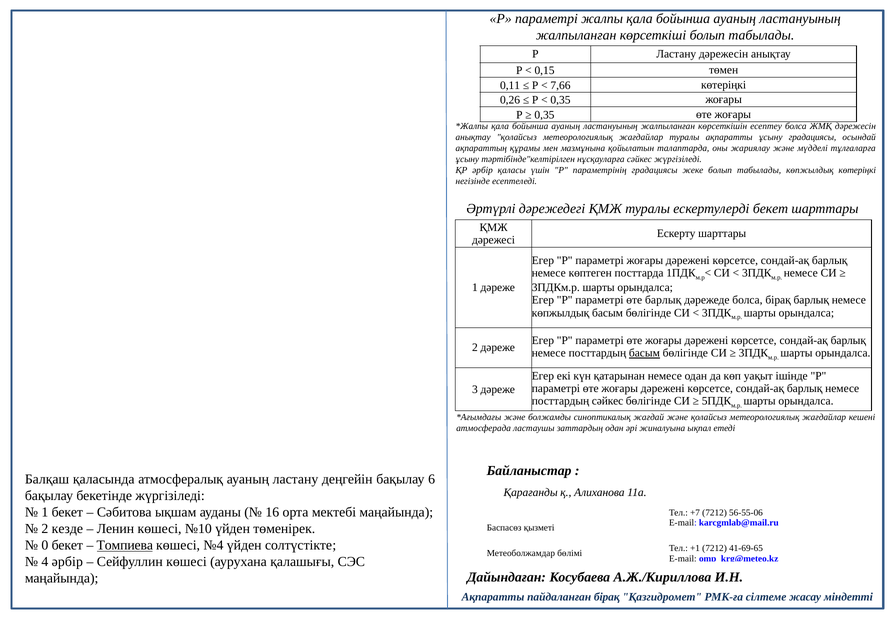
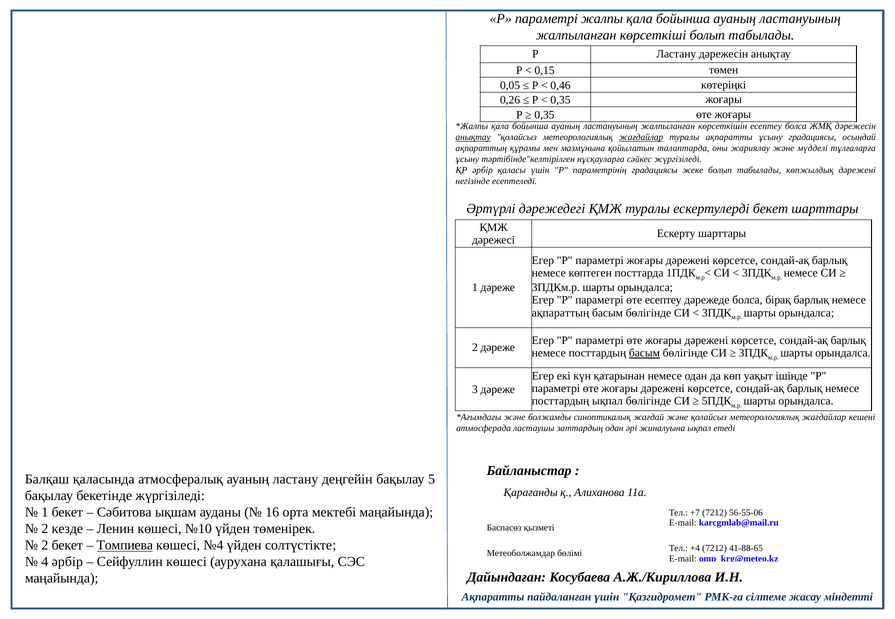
0,11: 0,11 -> 0,05
7,66: 7,66 -> 0,46
анықтау at (473, 138) underline: none -> present
жағдайлар at (641, 138) underline: none -> present
көпжылдық көтеріңкі: көтеріңкі -> дәрежені
өте барлық: барлық -> есептеу
көпжылдық at (561, 313): көпжылдық -> ақпараттың
посттардың сәйкес: сәйкес -> ықпал
6: 6 -> 5
0 at (45, 546): 0 -> 2
+1: +1 -> +4
41-69-65: 41-69-65 -> 41-88-65
пайдаланған бірақ: бірақ -> үшін
